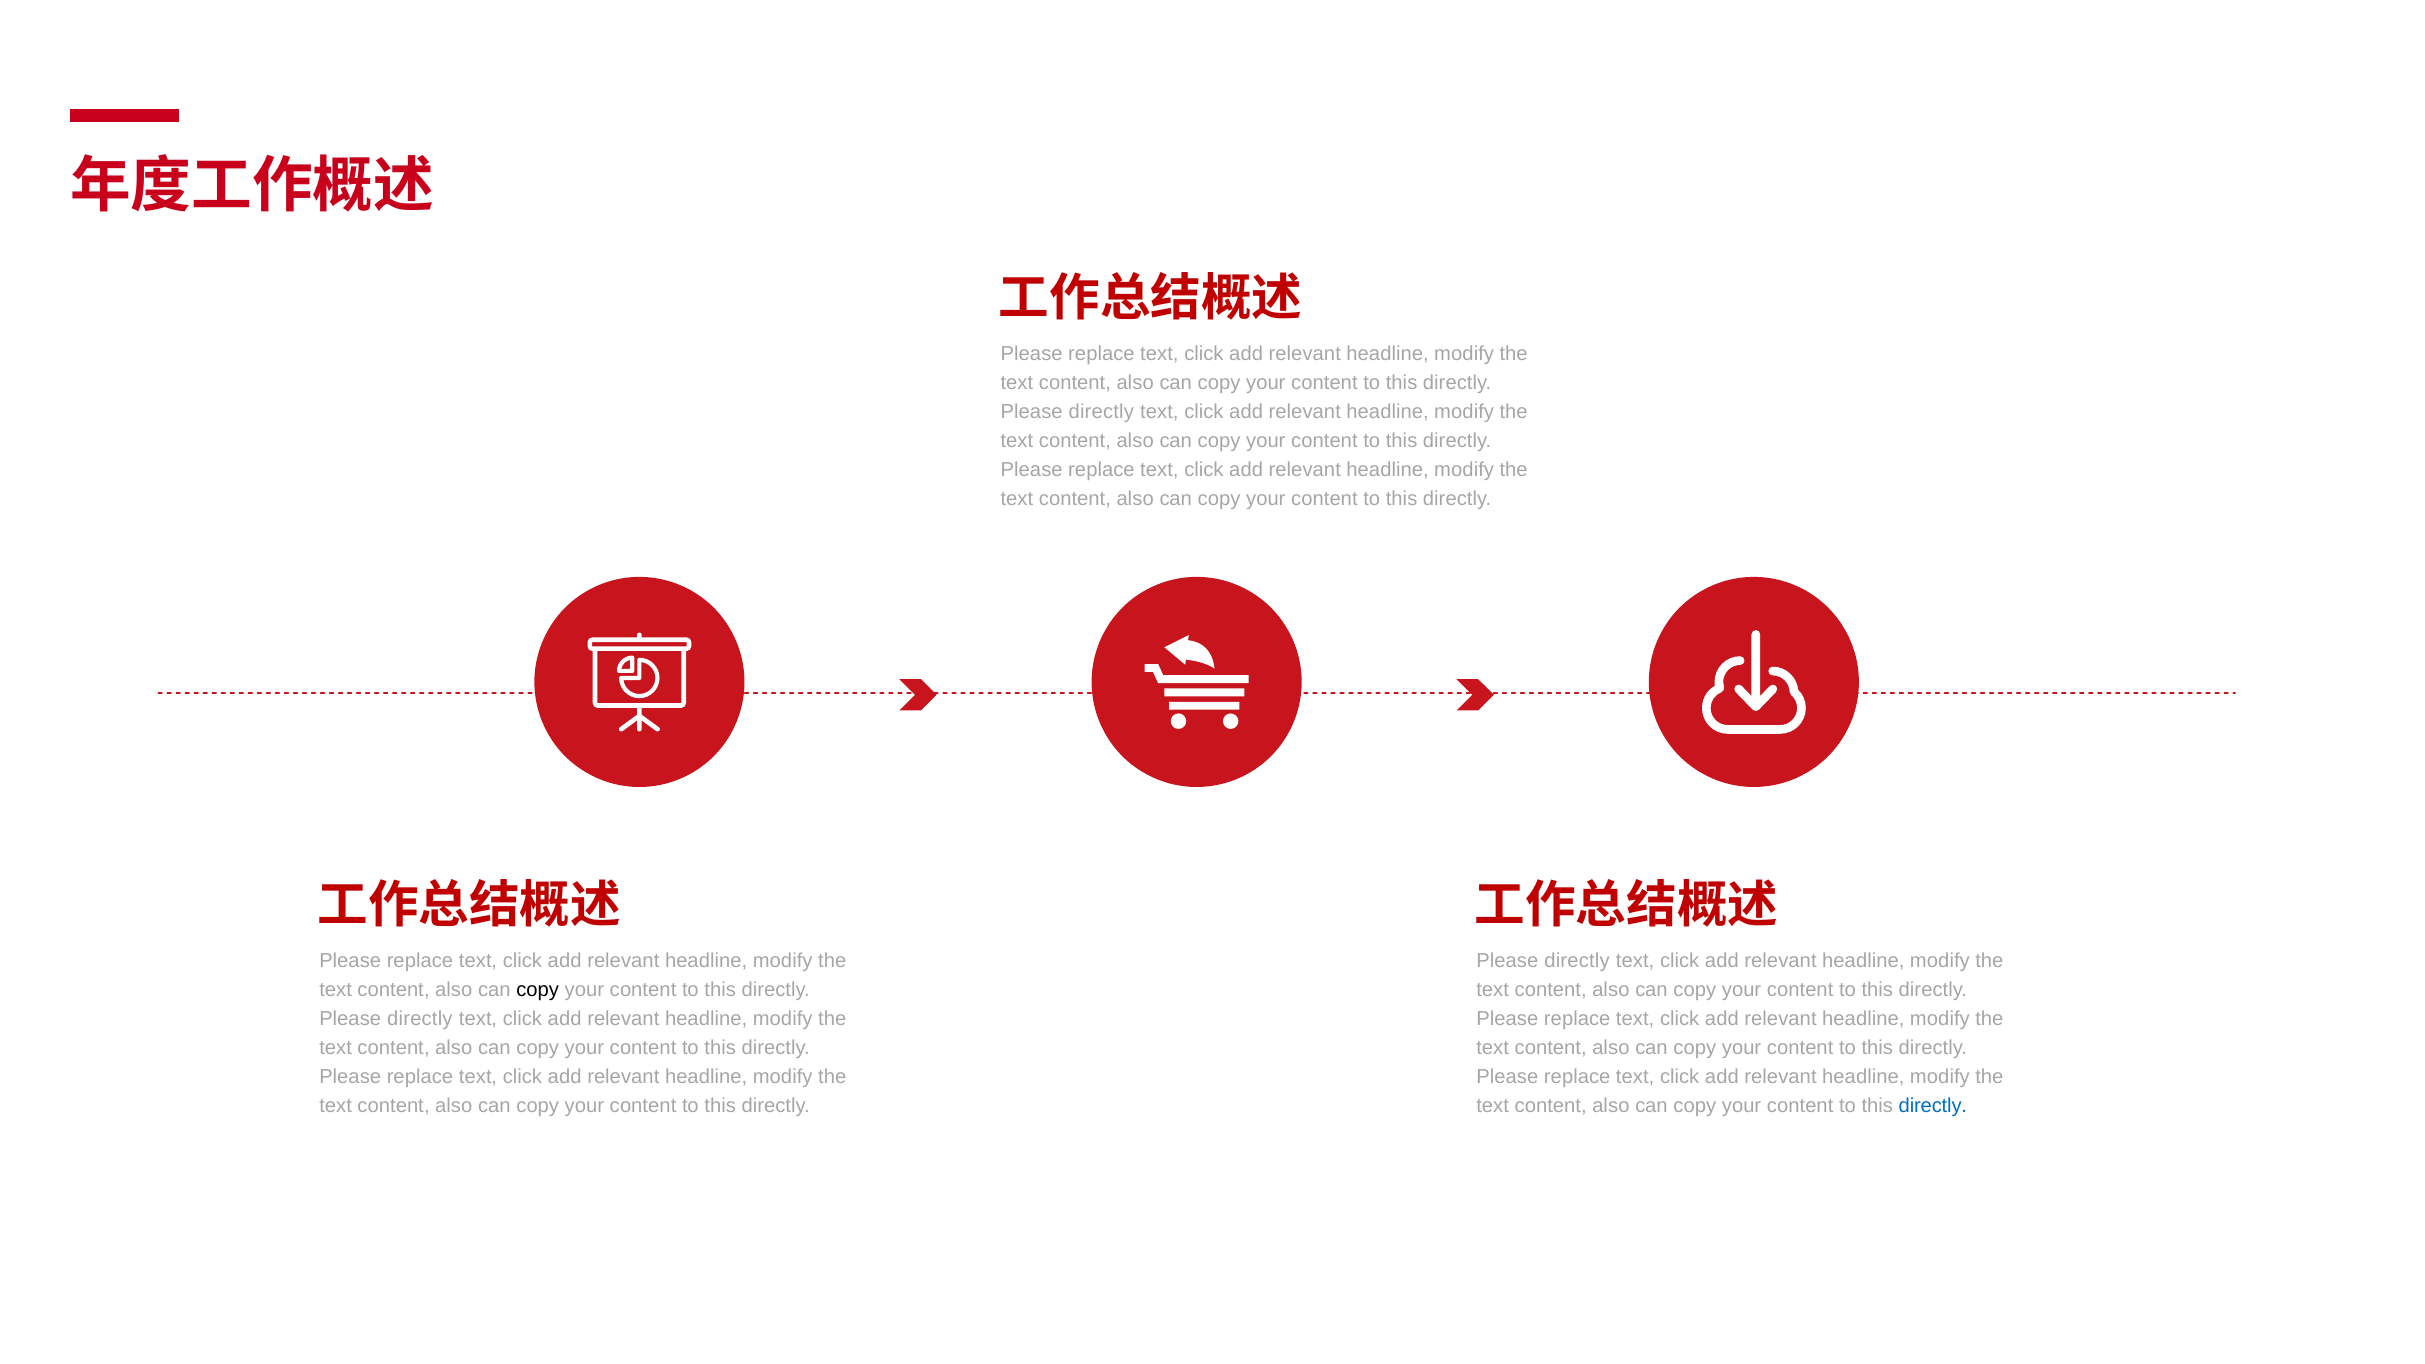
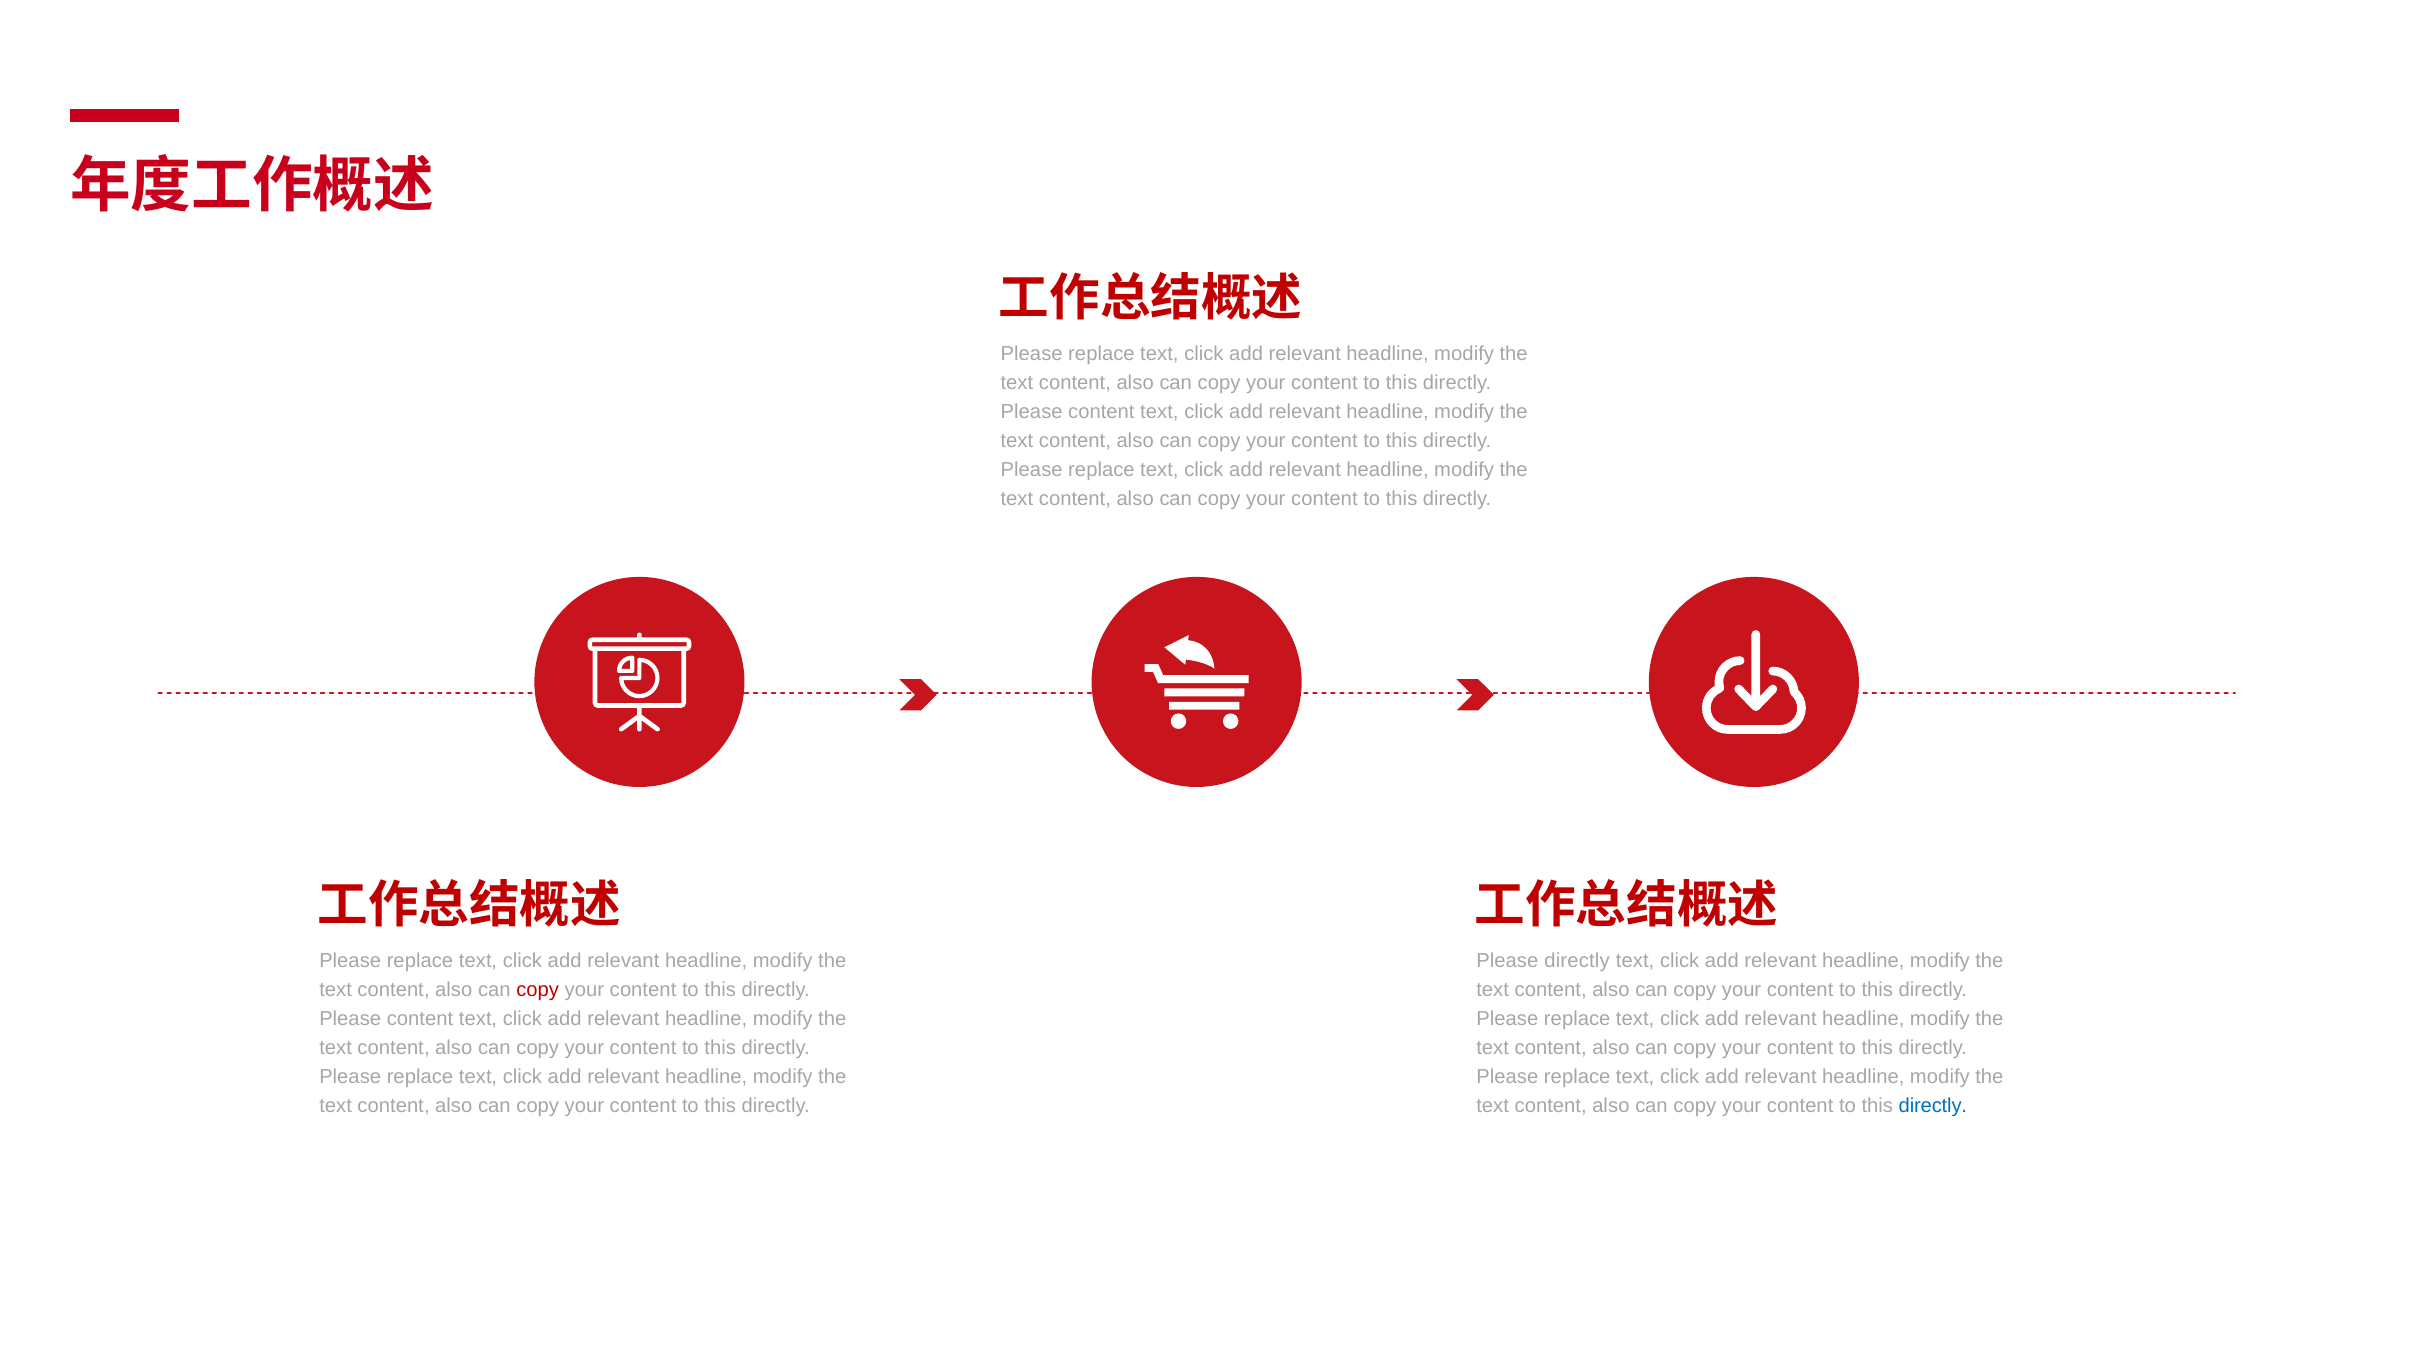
directly at (1101, 411): directly -> content
copy at (538, 990) colour: black -> red
directly at (420, 1019): directly -> content
